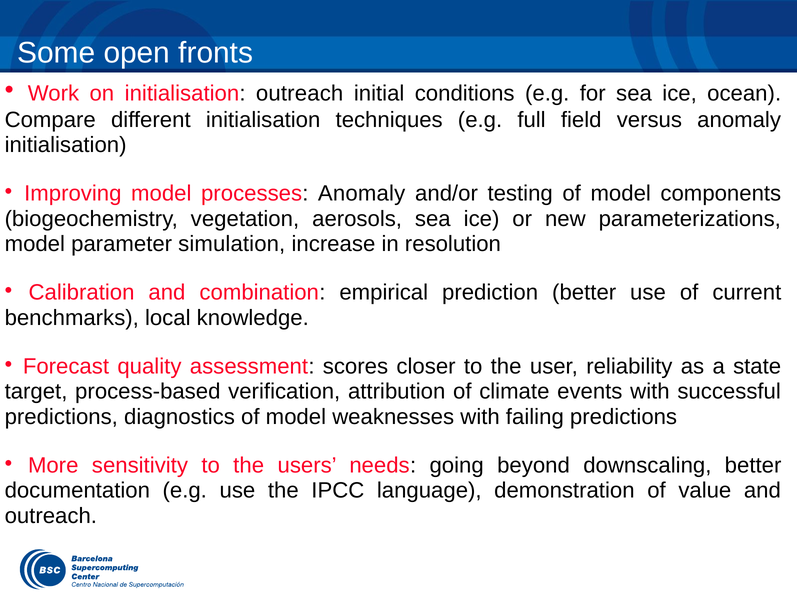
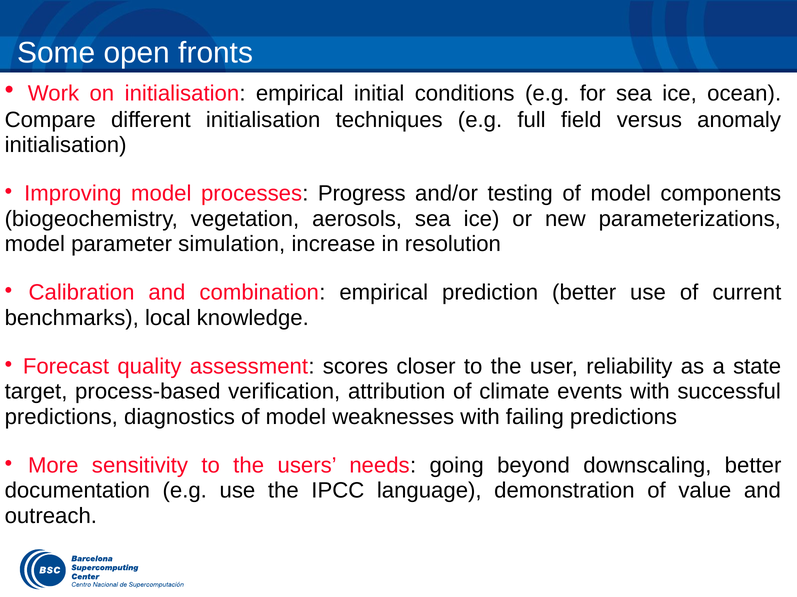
initialisation outreach: outreach -> empirical
processes Anomaly: Anomaly -> Progress
